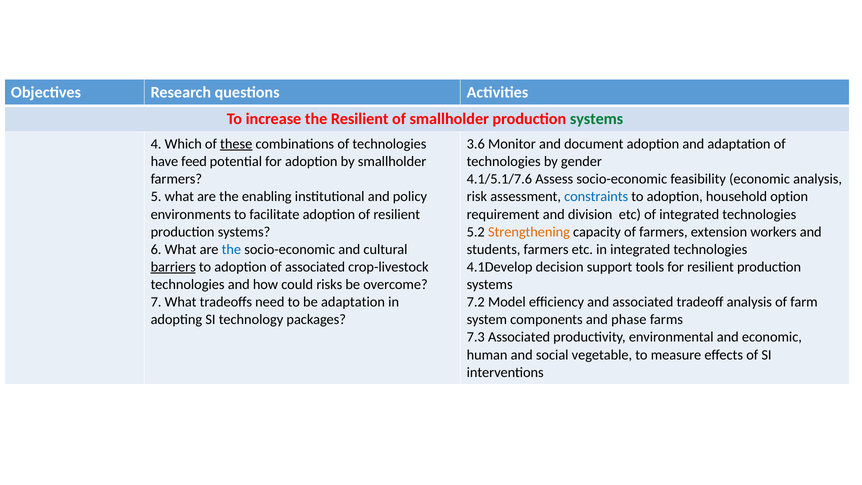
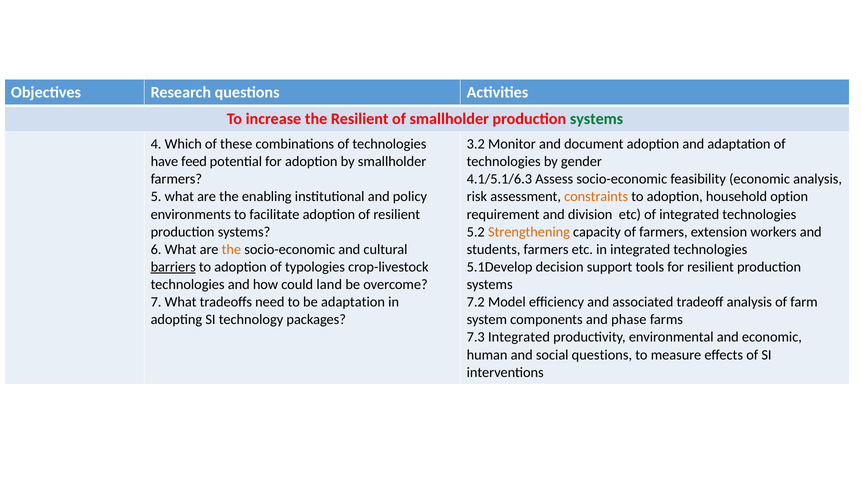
these underline: present -> none
3.6: 3.6 -> 3.2
4.1/5.1/7.6: 4.1/5.1/7.6 -> 4.1/5.1/6.3
constraints colour: blue -> orange
the at (231, 249) colour: blue -> orange
of associated: associated -> typologies
4.1Develop: 4.1Develop -> 5.1Develop
risks: risks -> land
7.3 Associated: Associated -> Integrated
social vegetable: vegetable -> questions
